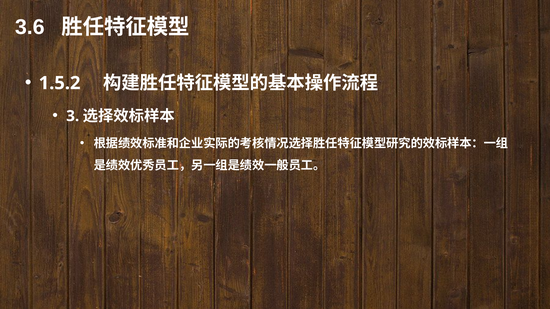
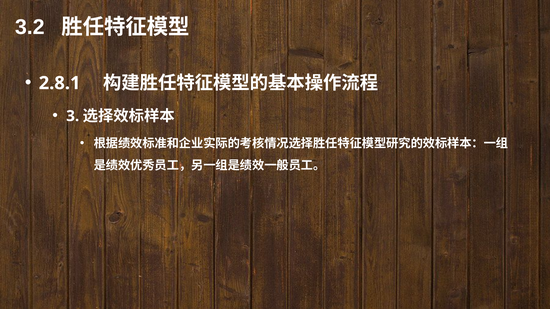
3.6: 3.6 -> 3.2
1.5.2: 1.5.2 -> 2.8.1
